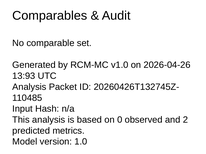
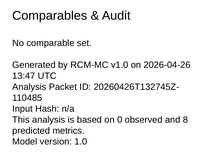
13:93: 13:93 -> 13:47
2: 2 -> 8
